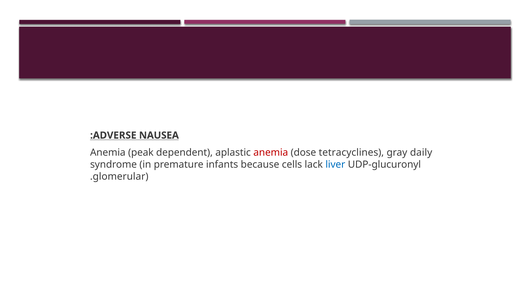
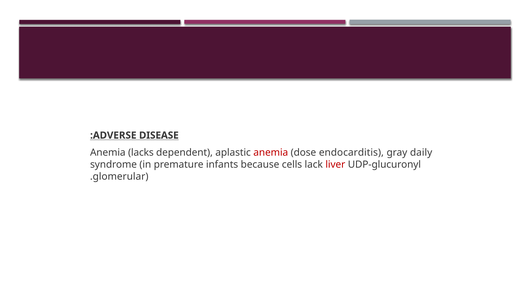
NAUSEA: NAUSEA -> DISEASE
peak: peak -> lacks
tetracyclines: tetracyclines -> endocarditis
liver colour: blue -> red
